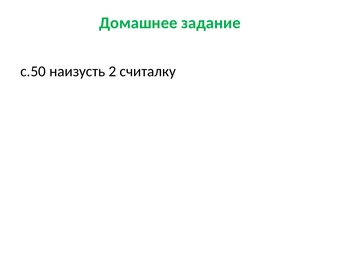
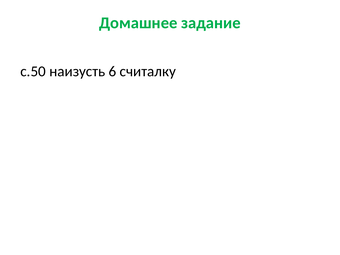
2: 2 -> 6
